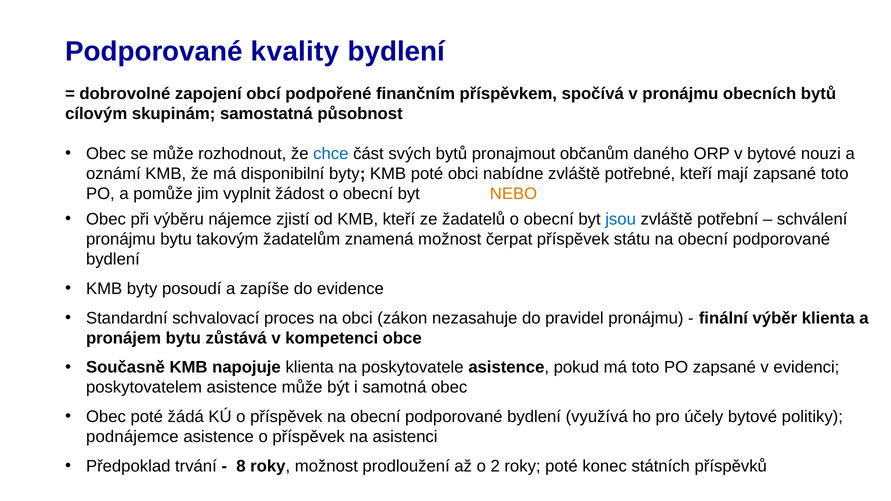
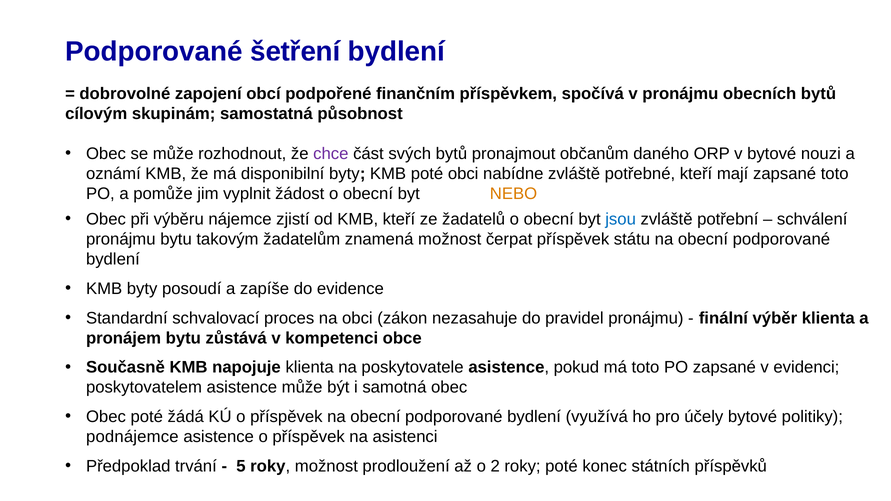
kvality: kvality -> šetření
chce colour: blue -> purple
8: 8 -> 5
